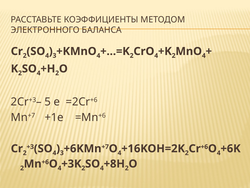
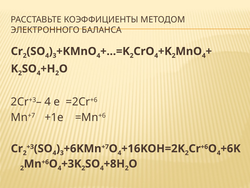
2Cr+3– 5: 5 -> 4
